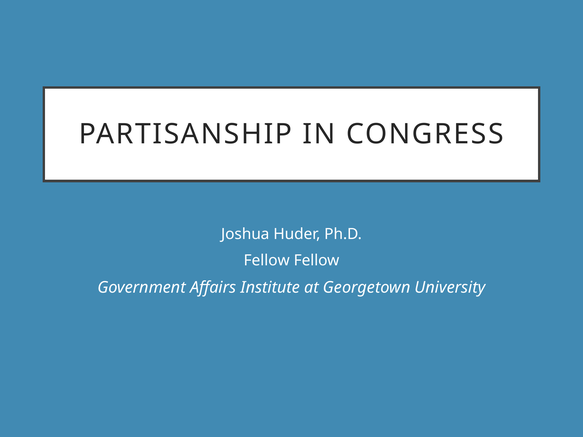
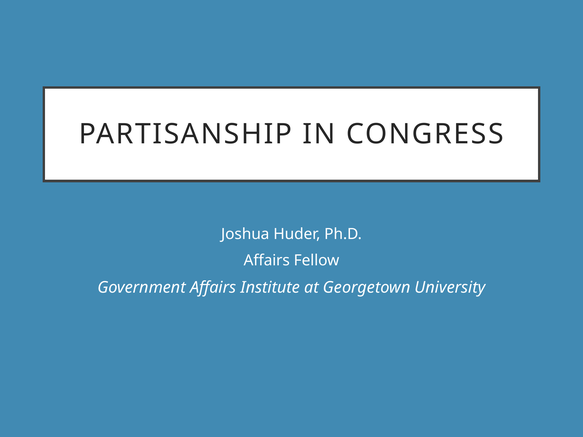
Fellow at (267, 261): Fellow -> Affairs
